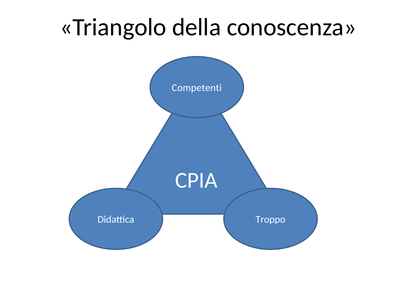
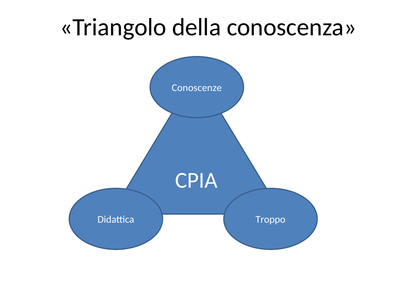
Competenti: Competenti -> Conoscenze
